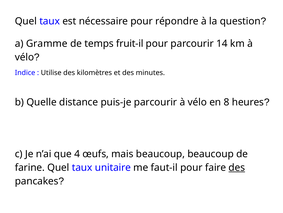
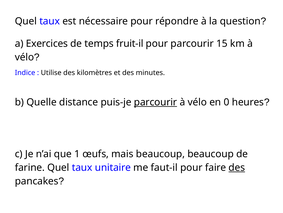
Gramme: Gramme -> Exercices
14: 14 -> 15
parcourir at (156, 102) underline: none -> present
8: 8 -> 0
4: 4 -> 1
